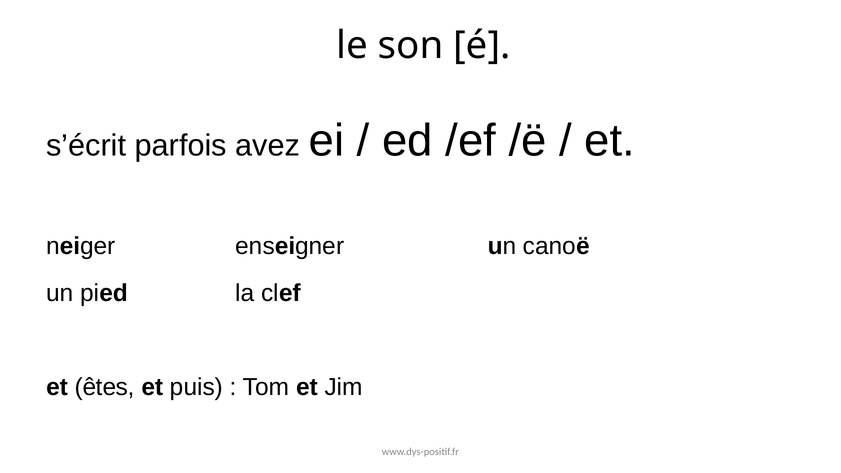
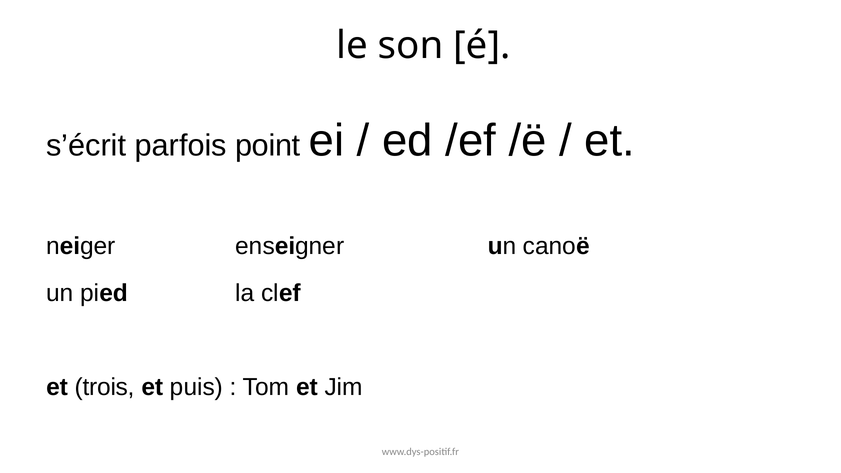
avez: avez -> point
êtes: êtes -> trois
